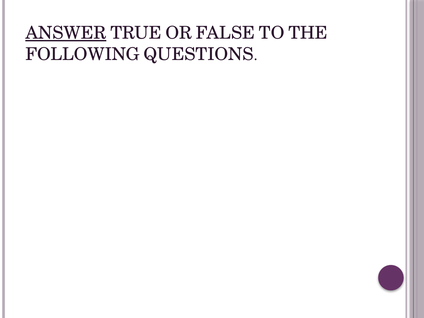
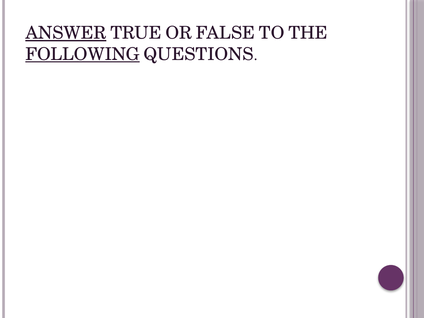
FOLLOWING underline: none -> present
